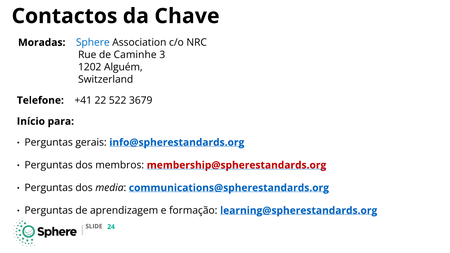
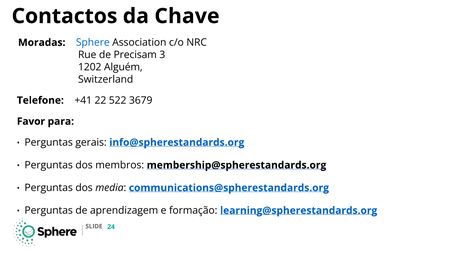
Caminhe: Caminhe -> Precisam
Início: Início -> Favor
membership@spherestandards.org colour: red -> black
